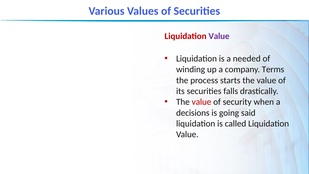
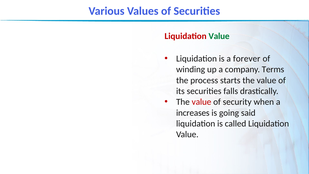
Value at (219, 36) colour: purple -> green
needed: needed -> forever
decisions: decisions -> increases
